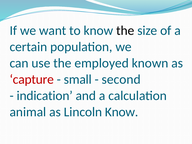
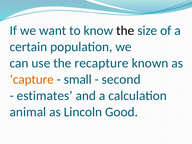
employed: employed -> recapture
capture colour: red -> orange
indication: indication -> estimates
Lincoln Know: Know -> Good
